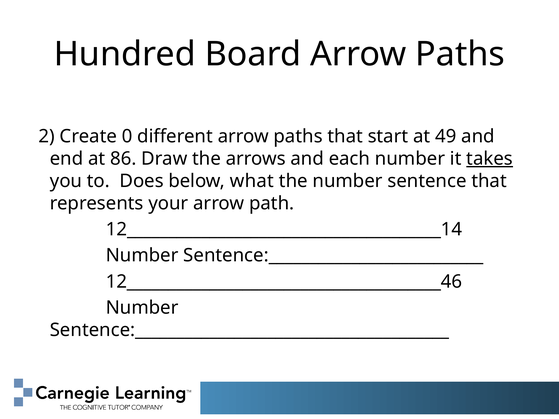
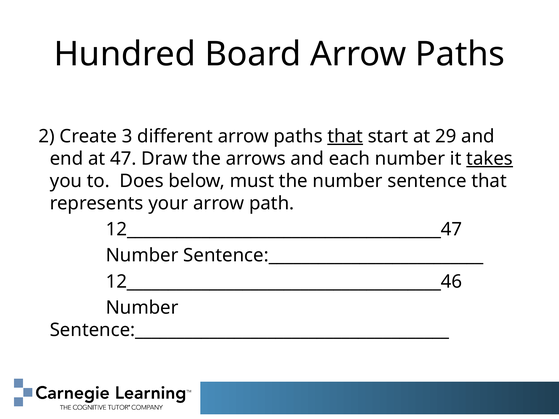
0: 0 -> 3
that at (345, 136) underline: none -> present
49: 49 -> 29
86: 86 -> 47
what: what -> must
12______________________________________14: 12______________________________________14 -> 12______________________________________47
